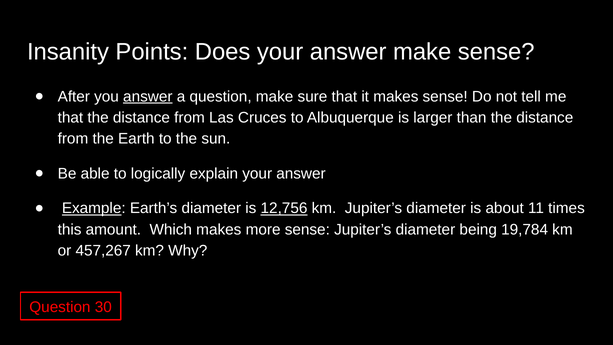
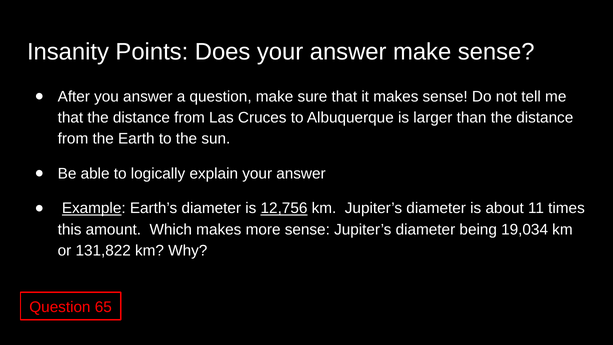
answer at (148, 96) underline: present -> none
19,784: 19,784 -> 19,034
457,267: 457,267 -> 131,822
30: 30 -> 65
